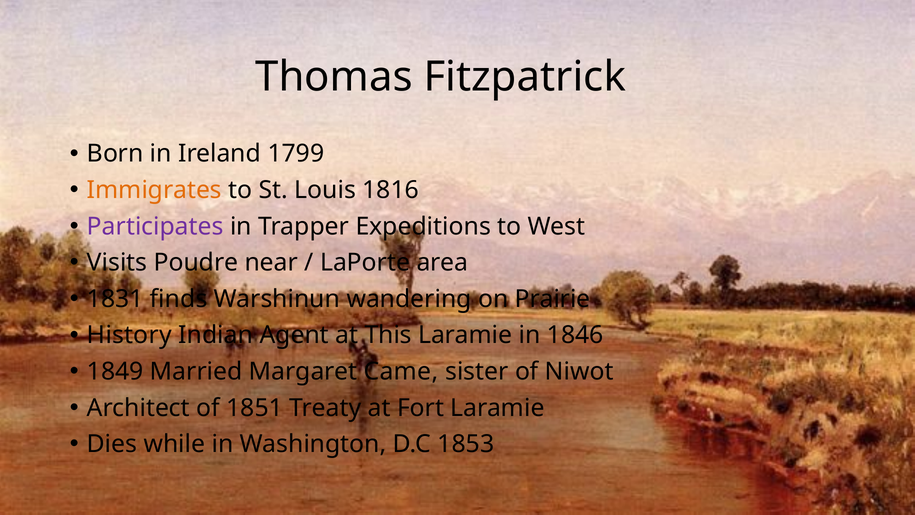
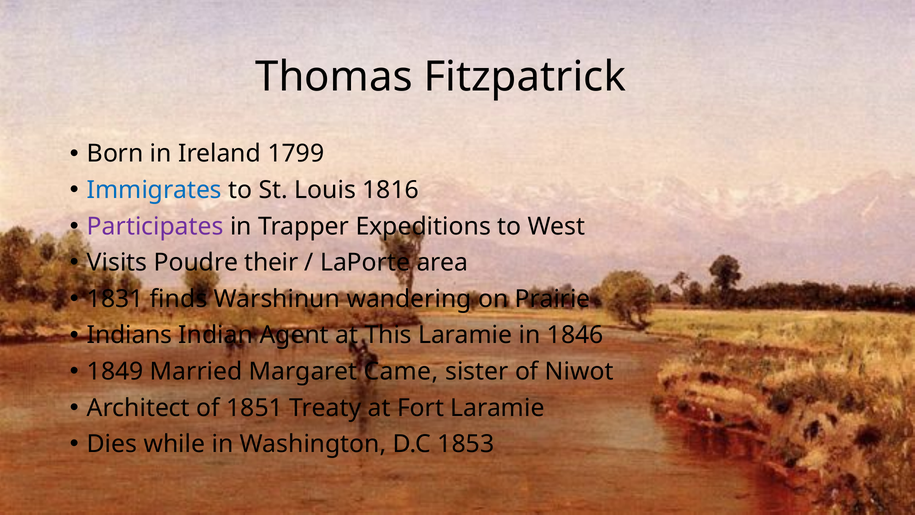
Immigrates colour: orange -> blue
near: near -> their
History: History -> Indians
